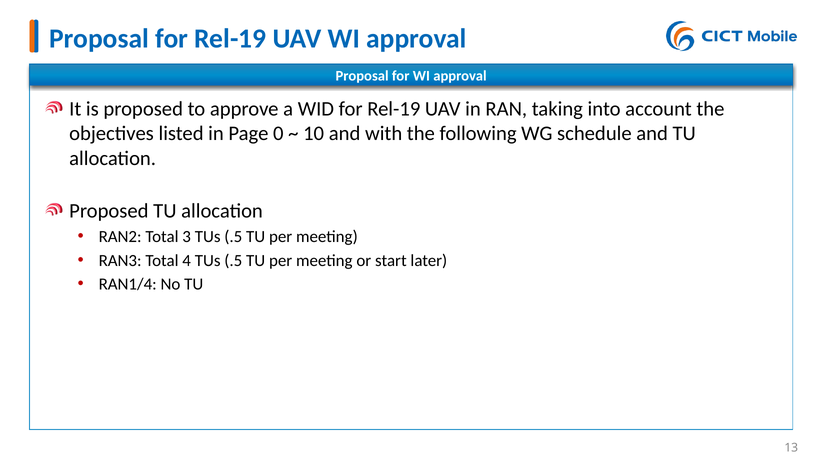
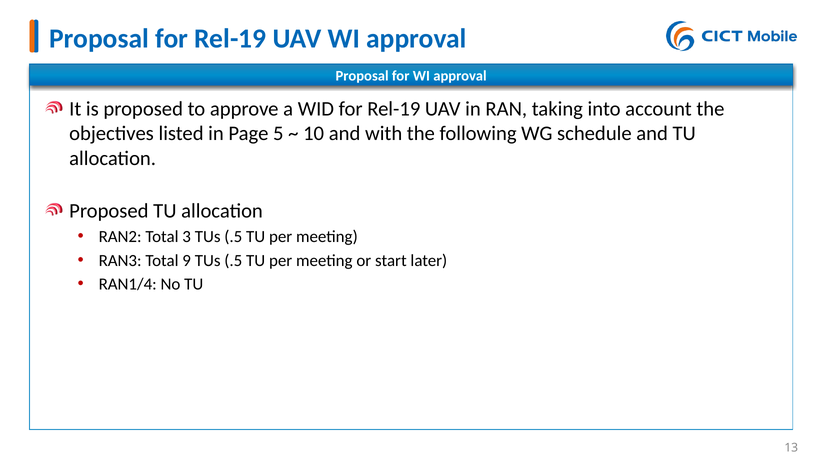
0: 0 -> 5
4: 4 -> 9
